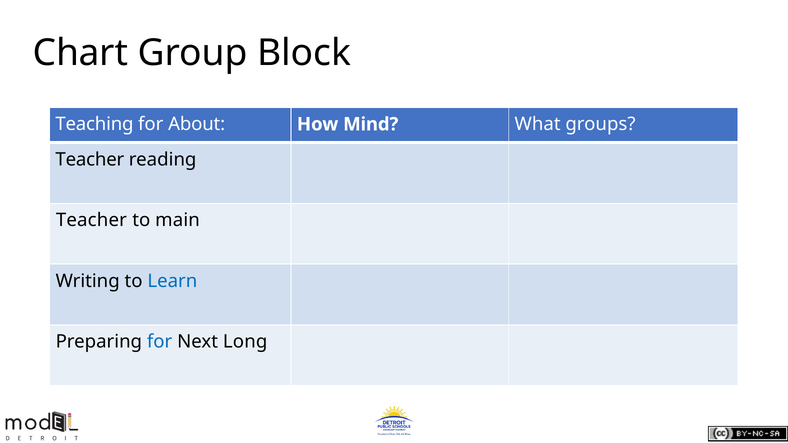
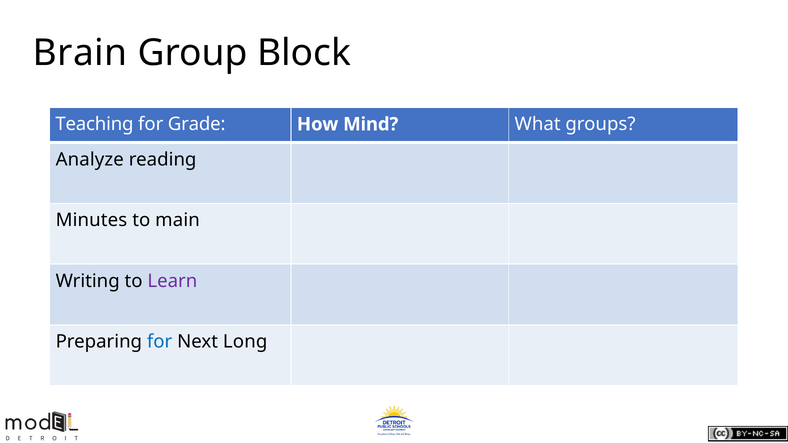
Chart: Chart -> Brain
About: About -> Grade
Teacher at (90, 160): Teacher -> Analyze
Teacher at (91, 220): Teacher -> Minutes
Learn colour: blue -> purple
